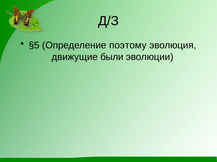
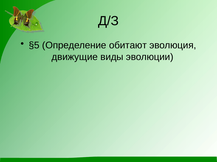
поэтому: поэтому -> обитают
были: были -> виды
